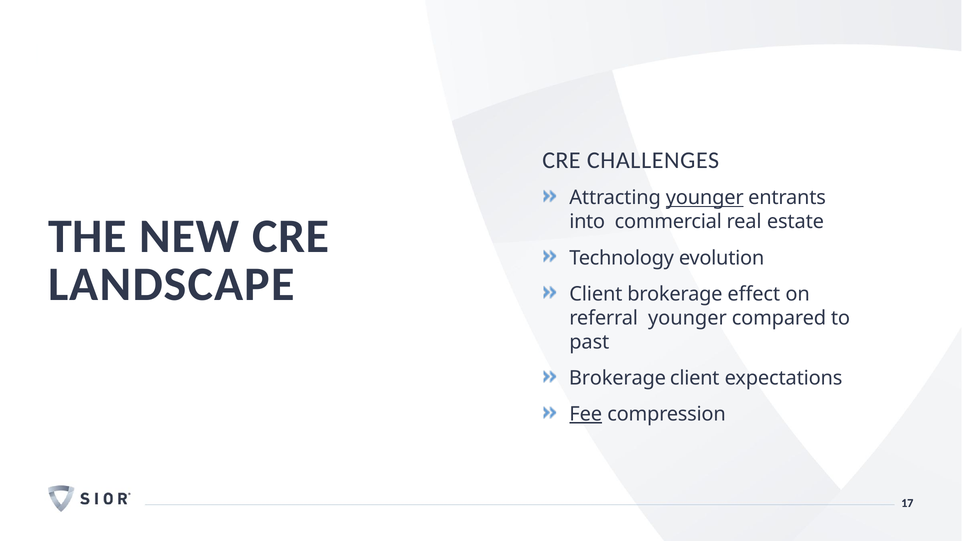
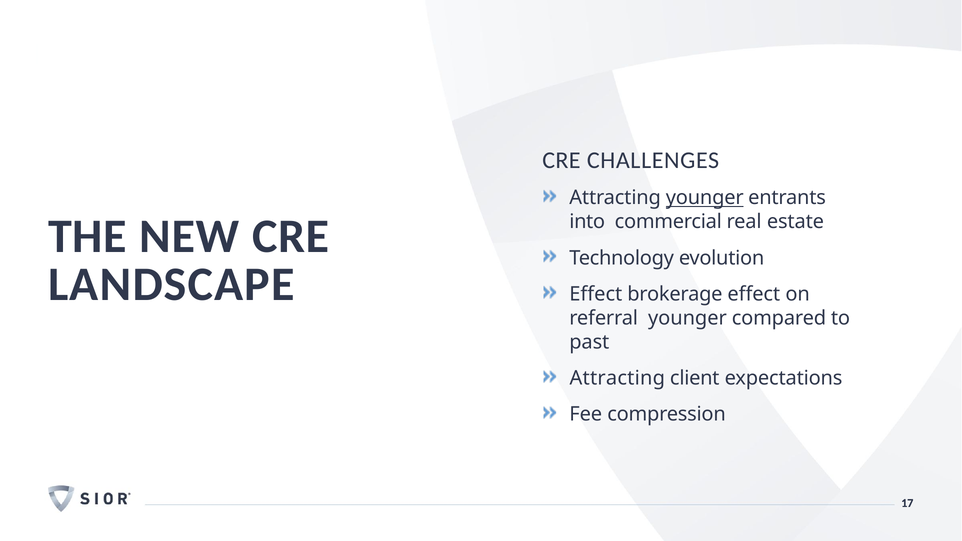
Client at (596, 294): Client -> Effect
Brokerage at (617, 378): Brokerage -> Attracting
Fee underline: present -> none
